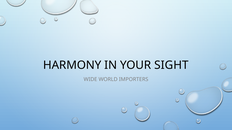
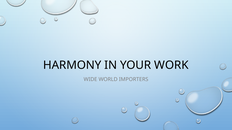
SIGHT: SIGHT -> WORK
